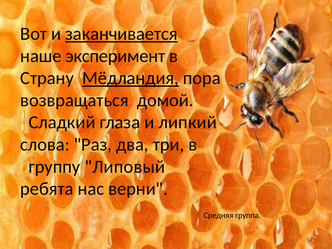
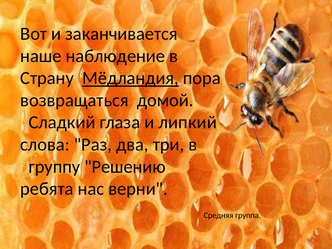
заканчивается underline: present -> none
эксперимент: эксперимент -> наблюдение
Липовый: Липовый -> Решению
